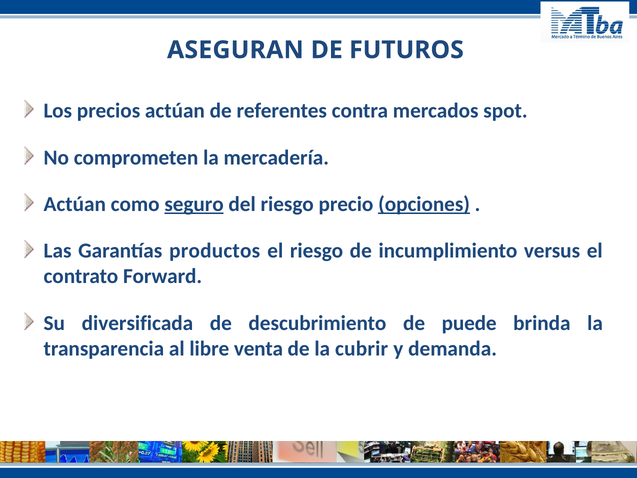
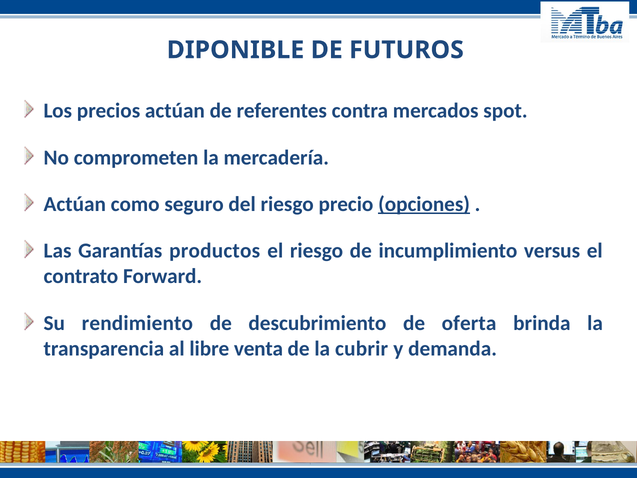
ASEGURAN: ASEGURAN -> DIPONIBLE
seguro underline: present -> none
diversificada: diversificada -> rendimiento
puede: puede -> oferta
